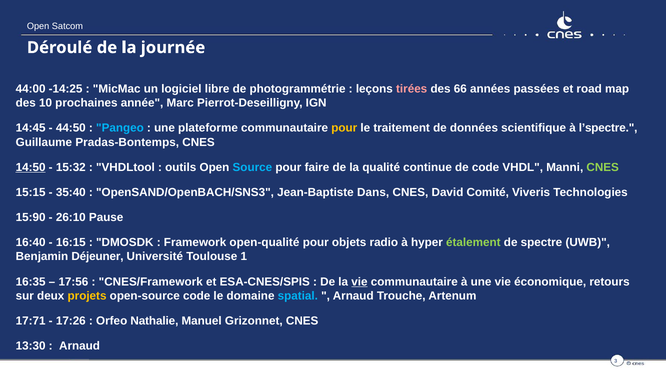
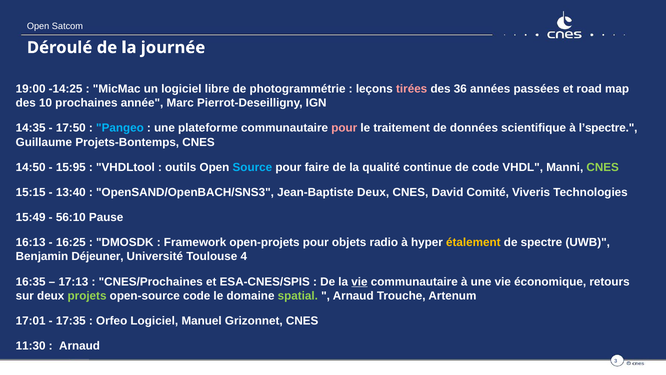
44:00: 44:00 -> 19:00
66: 66 -> 36
14:45: 14:45 -> 14:35
44:50: 44:50 -> 17:50
pour at (344, 128) colour: yellow -> pink
Pradas-Bontemps: Pradas-Bontemps -> Projets-Bontemps
14:50 underline: present -> none
15:32: 15:32 -> 15:95
35:40: 35:40 -> 13:40
Jean-Baptiste Dans: Dans -> Deux
15:90: 15:90 -> 15:49
26:10: 26:10 -> 56:10
16:40: 16:40 -> 16:13
16:15: 16:15 -> 16:25
open-qualité: open-qualité -> open-projets
étalement colour: light green -> yellow
1: 1 -> 4
17:56: 17:56 -> 17:13
CNES/Framework: CNES/Framework -> CNES/Prochaines
projets colour: yellow -> light green
spatial colour: light blue -> light green
17:71: 17:71 -> 17:01
17:26: 17:26 -> 17:35
Orfeo Nathalie: Nathalie -> Logiciel
13:30: 13:30 -> 11:30
